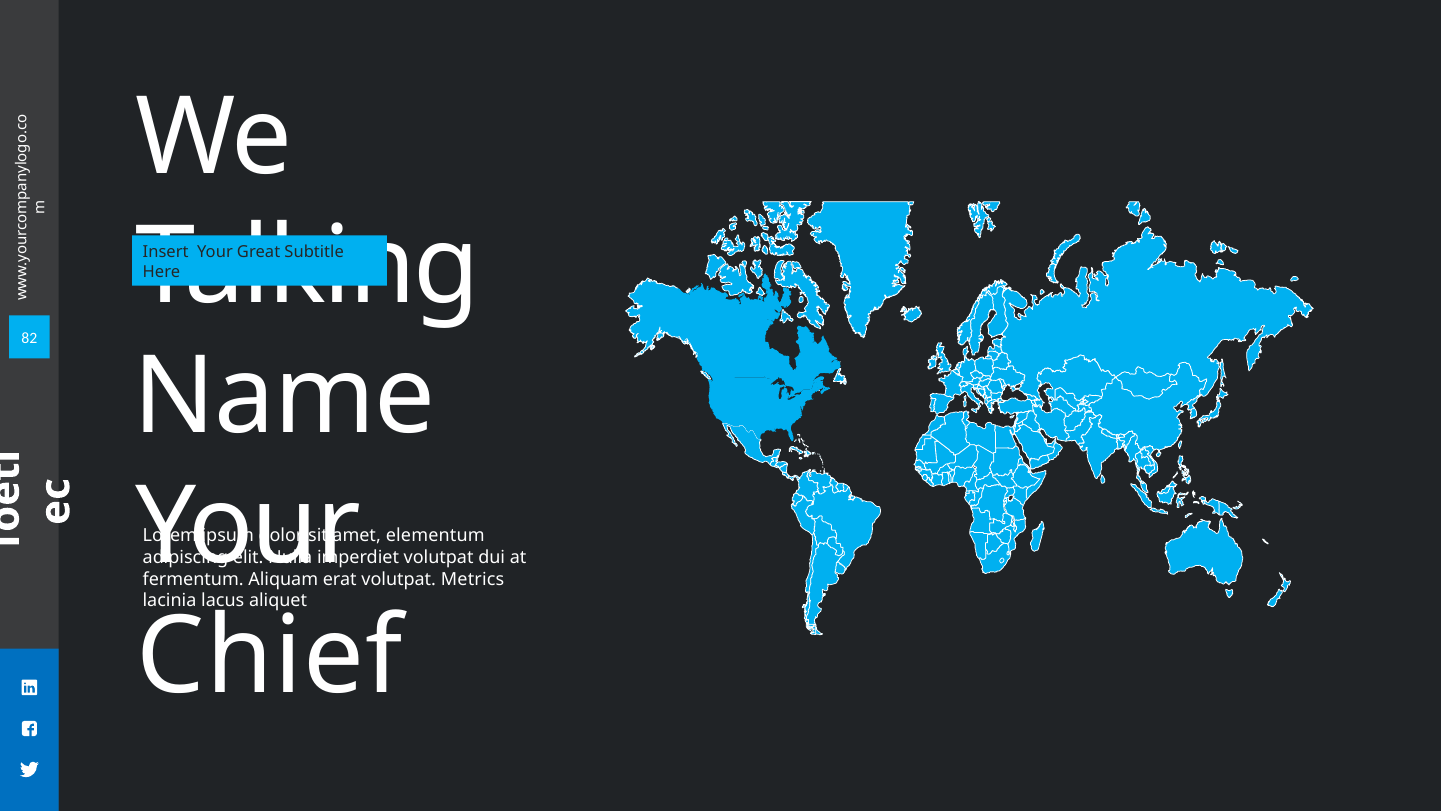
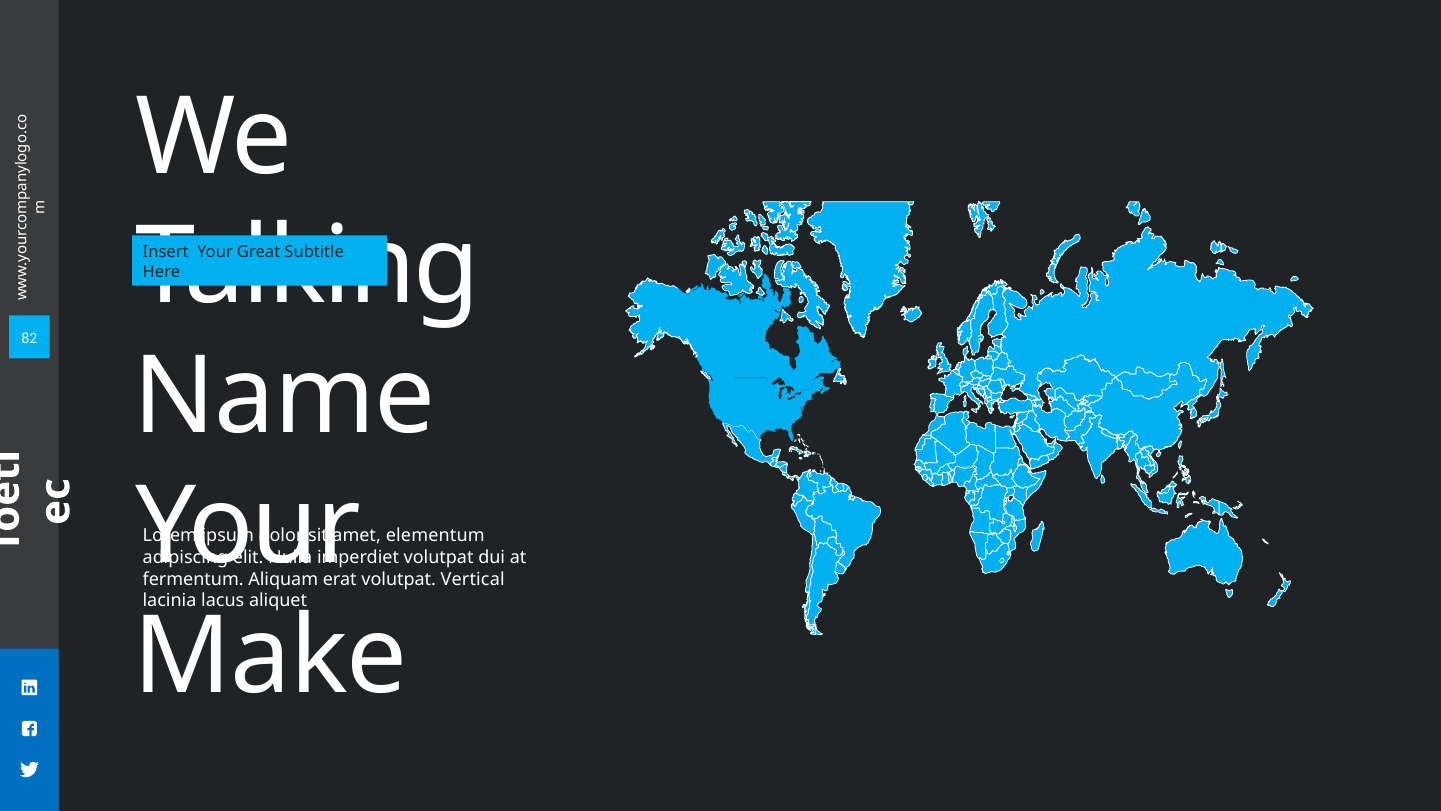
Metrics: Metrics -> Vertical
Chief: Chief -> Make
